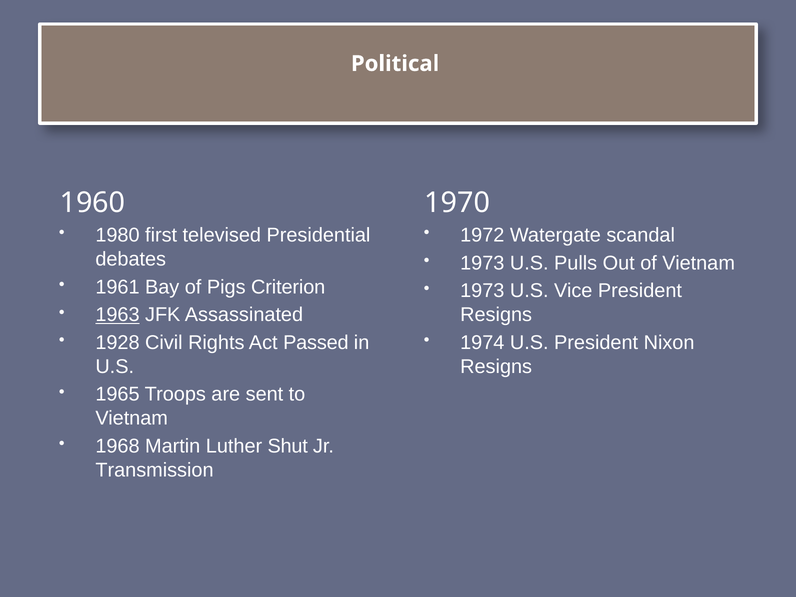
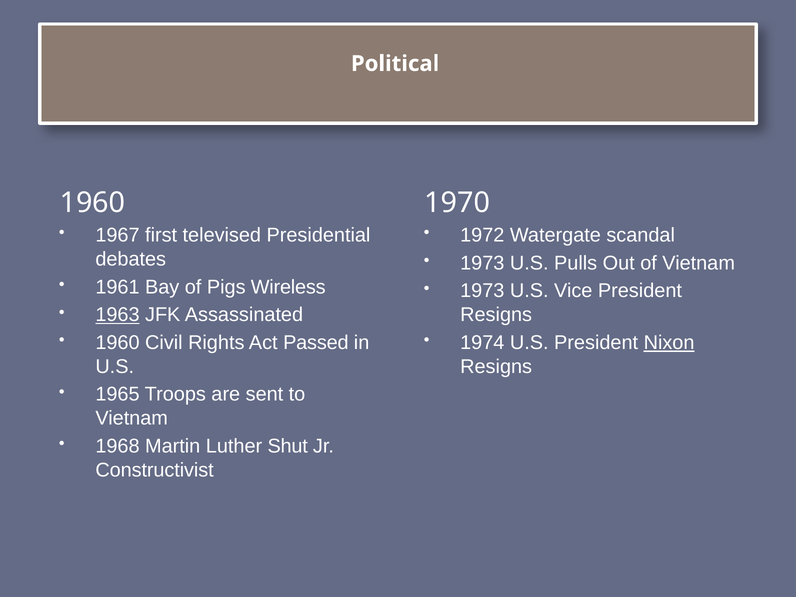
1980: 1980 -> 1967
Criterion: Criterion -> Wireless
1928 at (118, 343): 1928 -> 1960
Nixon underline: none -> present
Transmission: Transmission -> Constructivist
